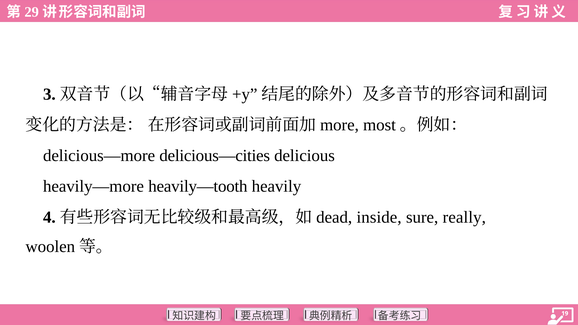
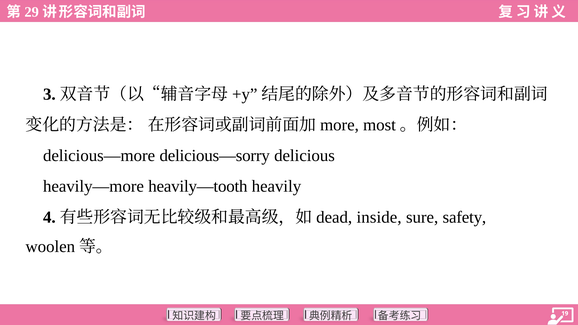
delicious—cities: delicious—cities -> delicious—sorry
really: really -> safety
